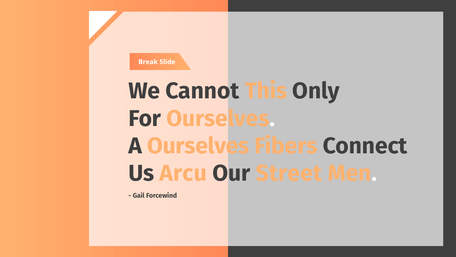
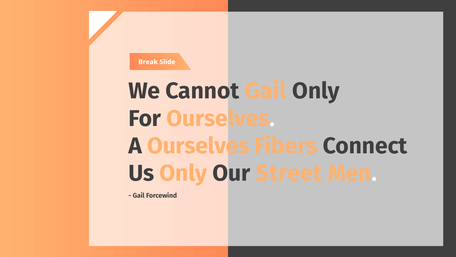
Cannot This: This -> Gail
Us Arcu: Arcu -> Only
